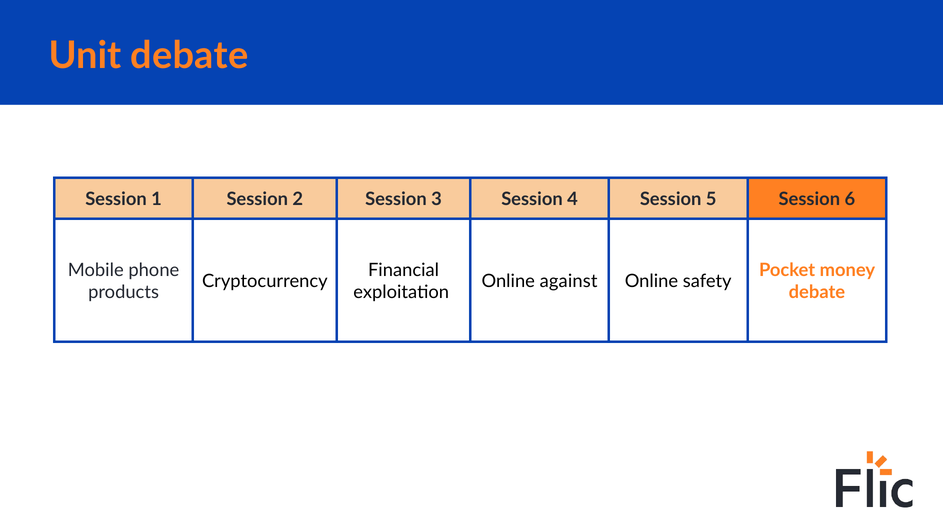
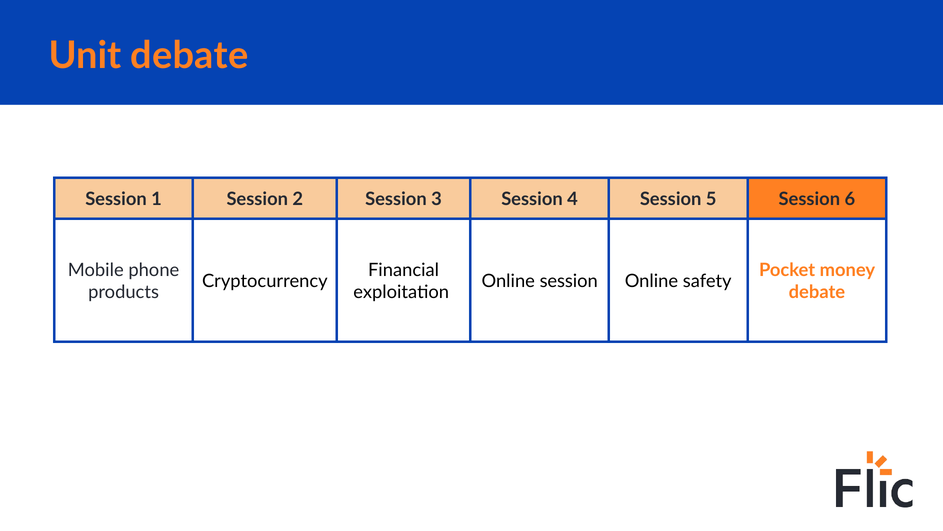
Online against: against -> session
